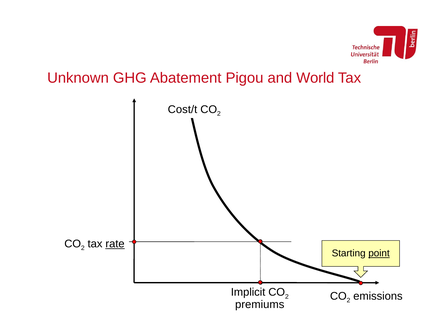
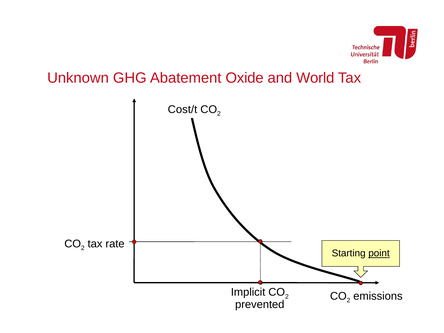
Pigou: Pigou -> Oxide
rate underline: present -> none
premiums: premiums -> prevented
